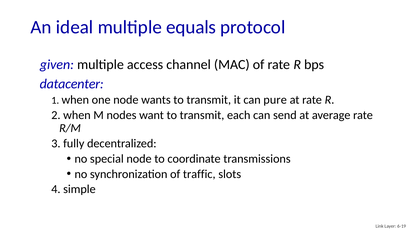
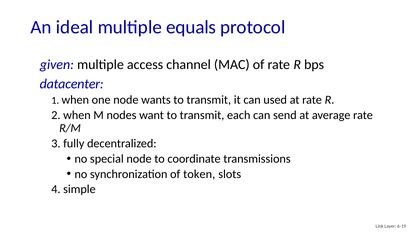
pure: pure -> used
traffic: traffic -> token
